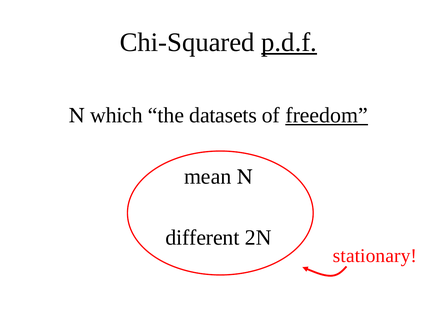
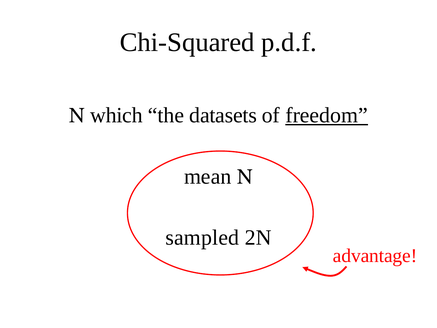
p.d.f underline: present -> none
different: different -> sampled
stationary: stationary -> advantage
